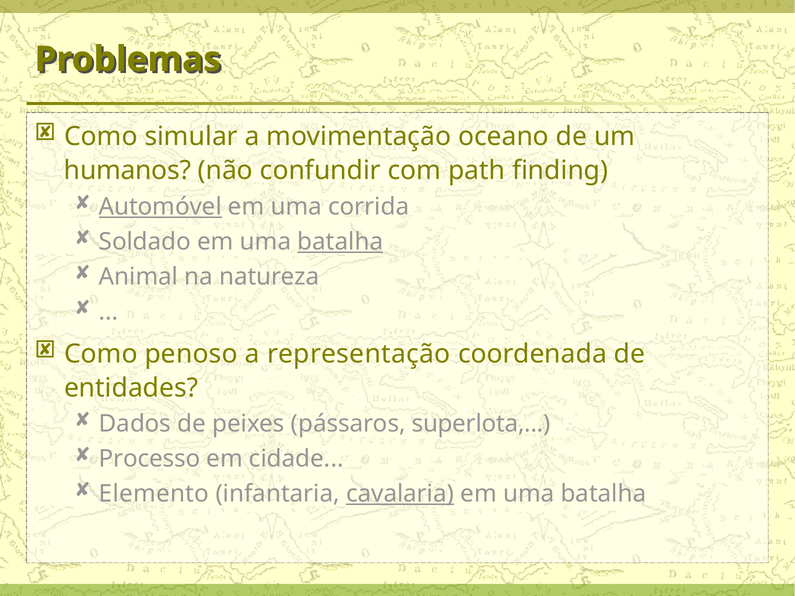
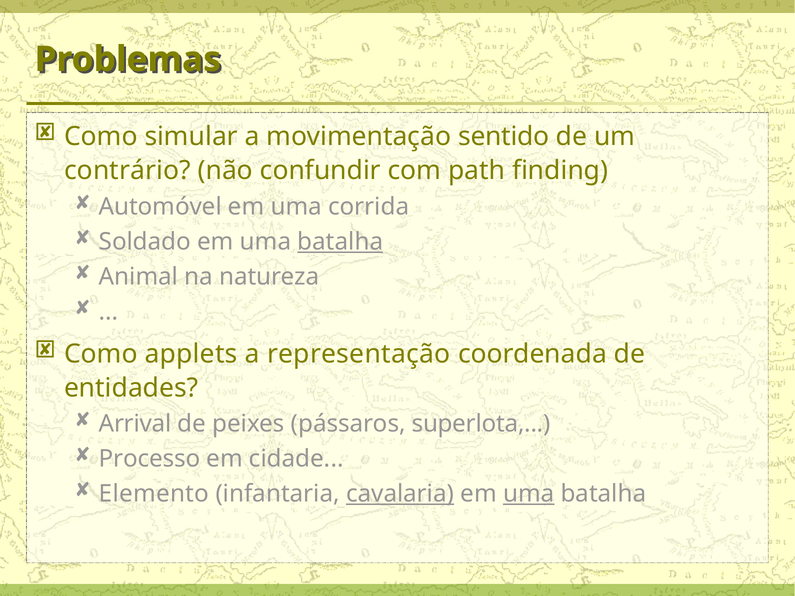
oceano: oceano -> sentido
humanos: humanos -> contrário
Automóvel underline: present -> none
penoso: penoso -> applets
Dados: Dados -> Arrival
uma at (529, 494) underline: none -> present
